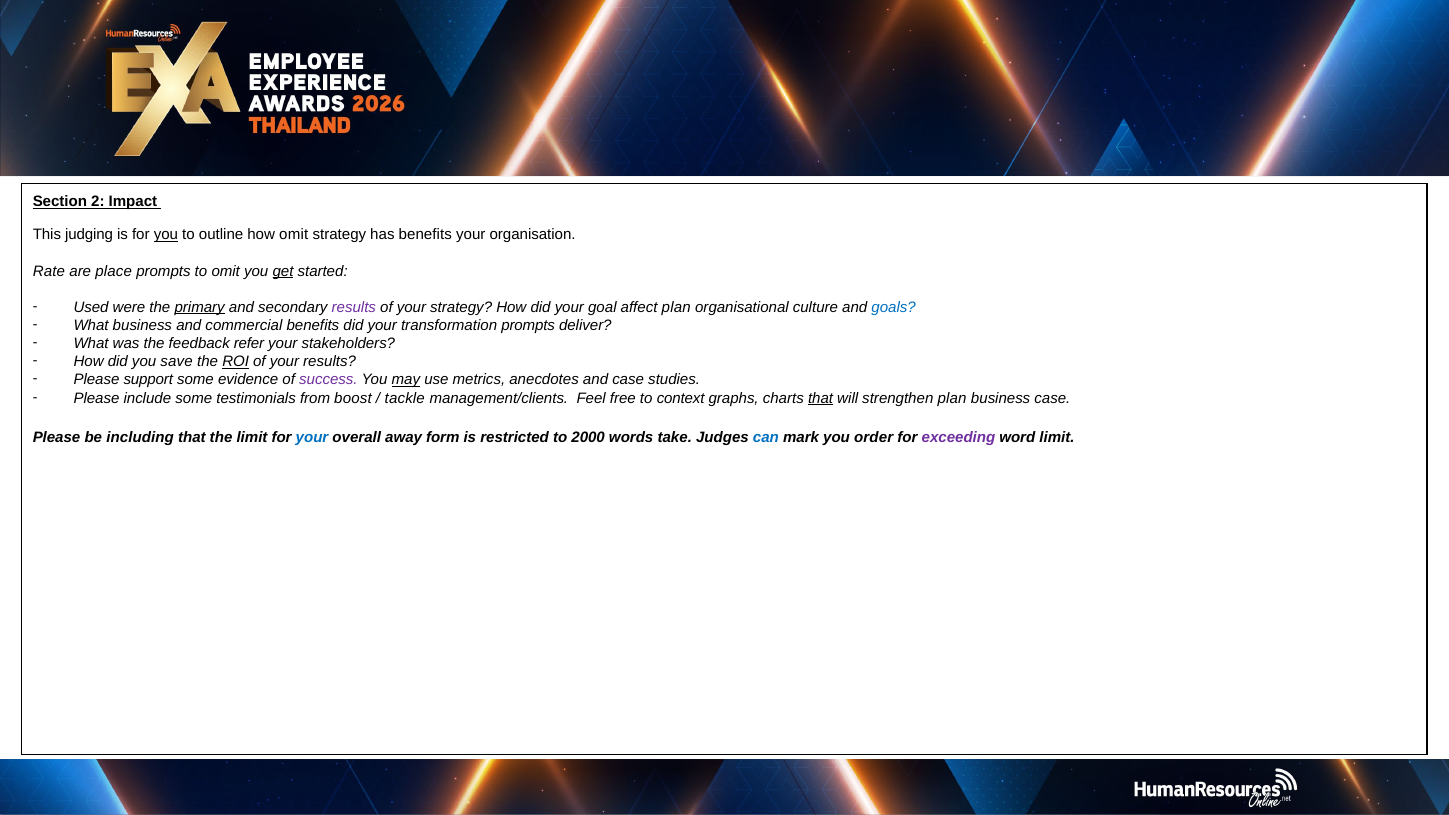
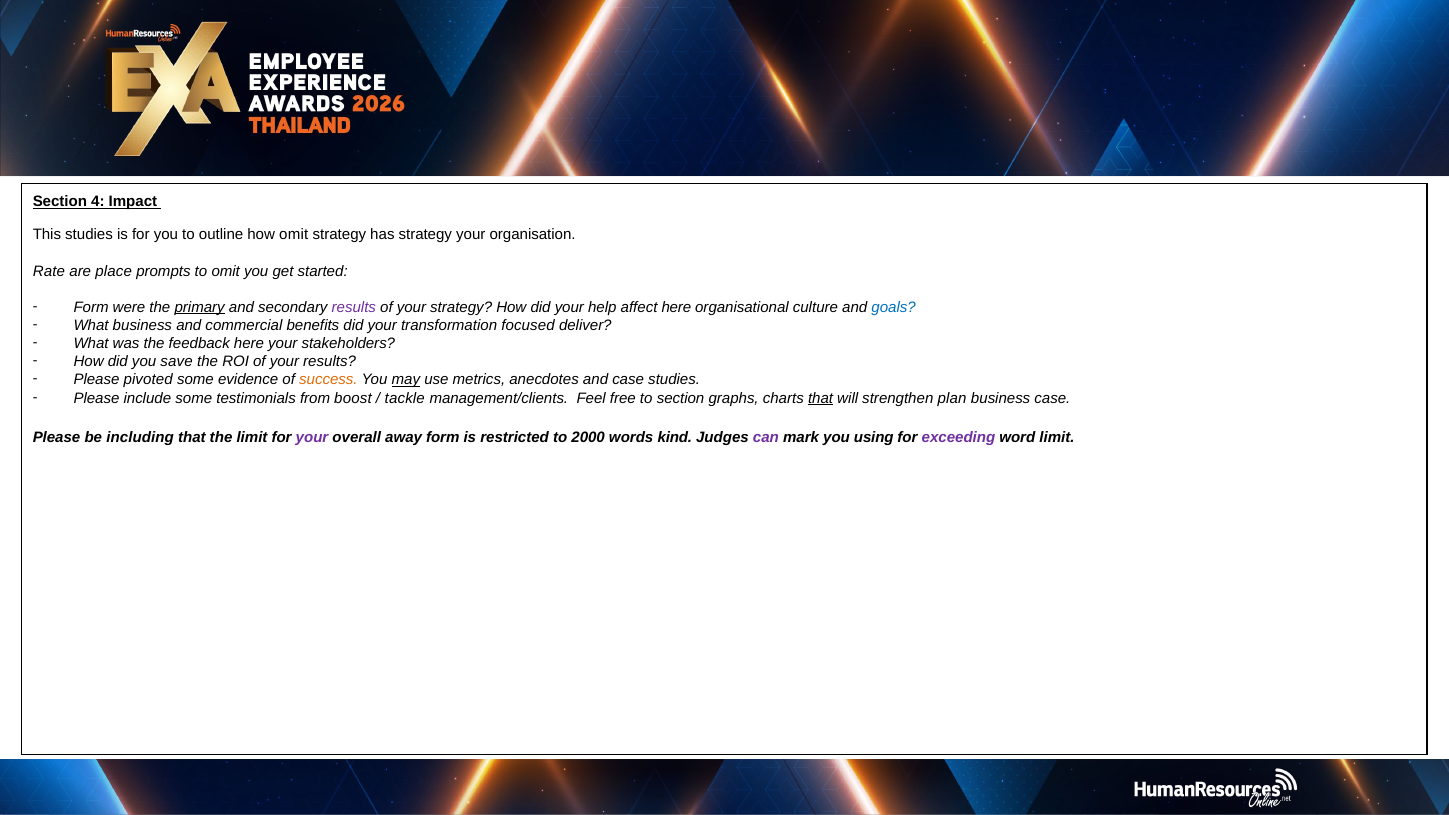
2: 2 -> 4
This judging: judging -> studies
you at (166, 235) underline: present -> none
has benefits: benefits -> strategy
get underline: present -> none
Used at (91, 307): Used -> Form
goal: goal -> help
affect plan: plan -> here
transformation prompts: prompts -> focused
feedback refer: refer -> here
ROI underline: present -> none
support: support -> pivoted
success colour: purple -> orange
to context: context -> section
your at (312, 437) colour: blue -> purple
take: take -> kind
can colour: blue -> purple
order: order -> using
